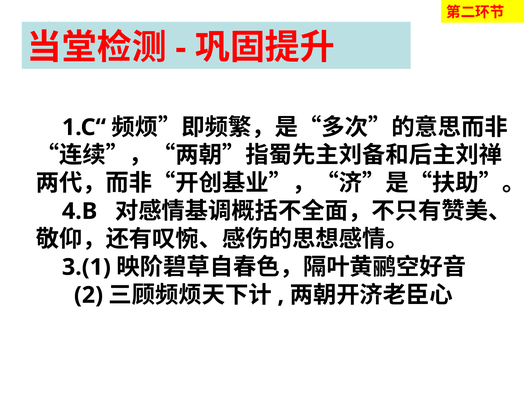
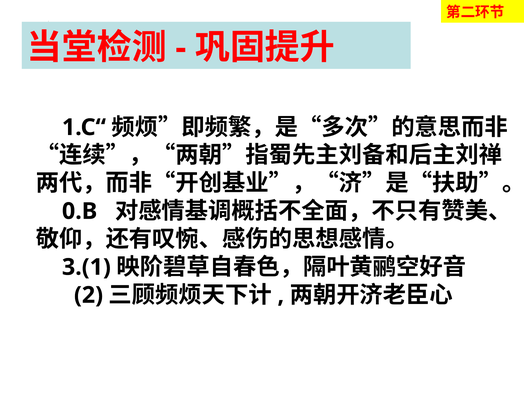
4.B: 4.B -> 0.B
